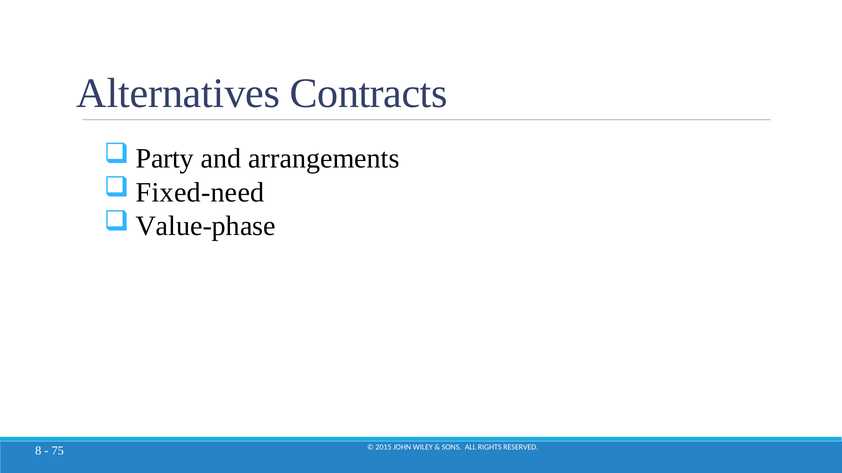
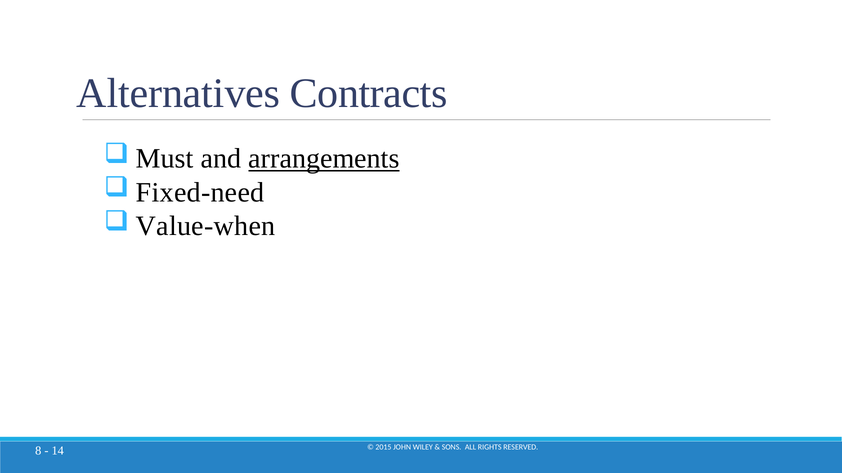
Party: Party -> Must
arrangements underline: none -> present
Value-phase: Value-phase -> Value-when
75: 75 -> 14
